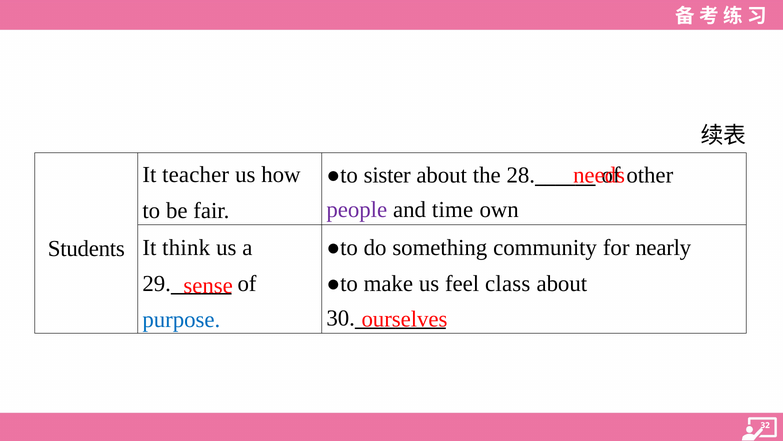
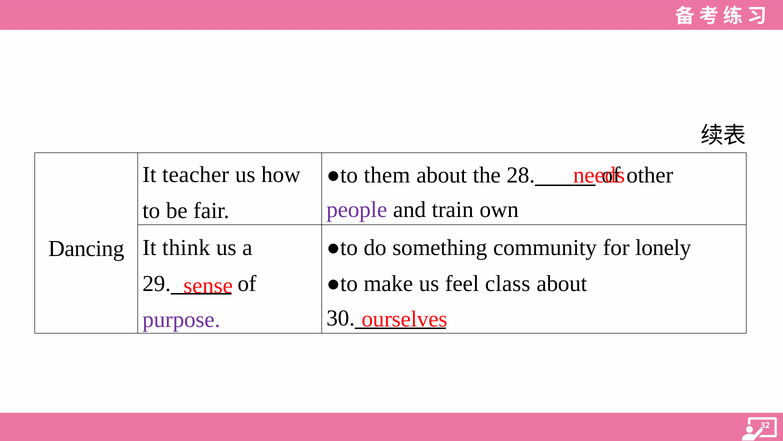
sister: sister -> them
time: time -> train
nearly: nearly -> lonely
Students: Students -> Dancing
purpose colour: blue -> purple
